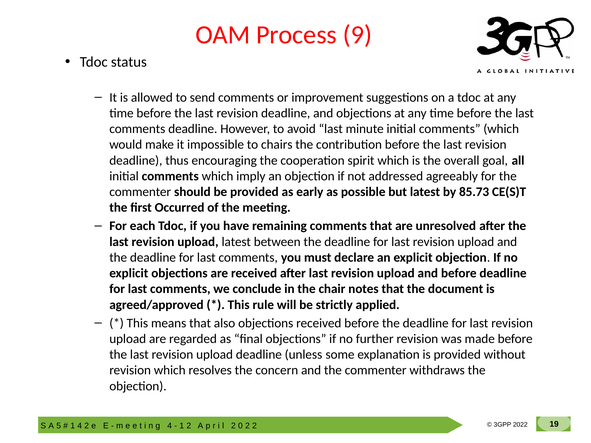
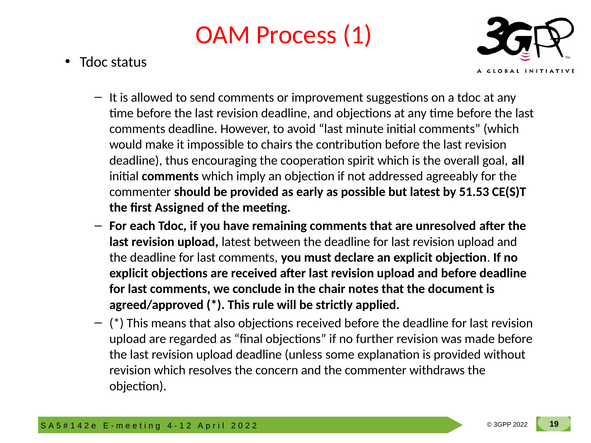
Process 9: 9 -> 1
85.73: 85.73 -> 51.53
Occurred: Occurred -> Assigned
